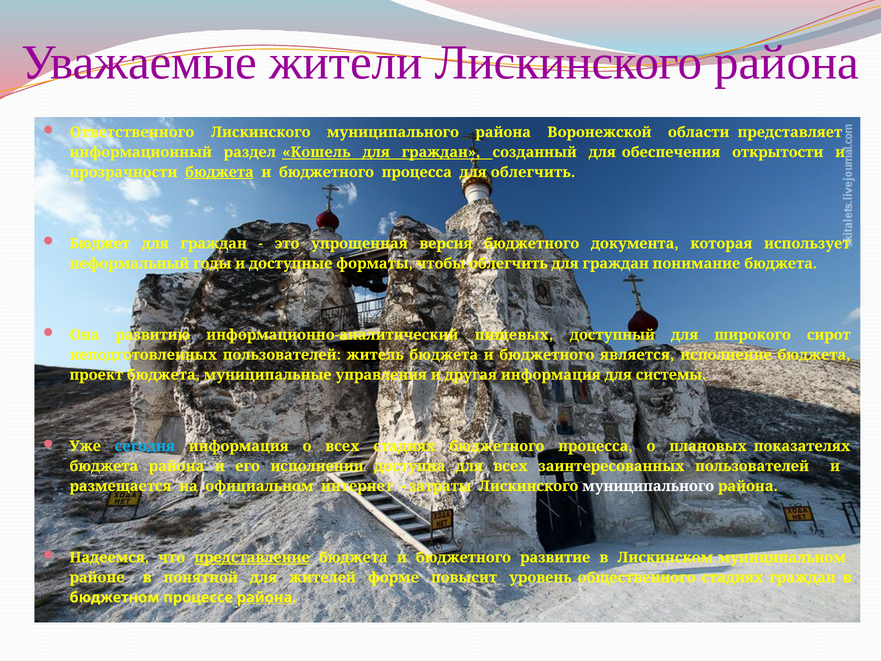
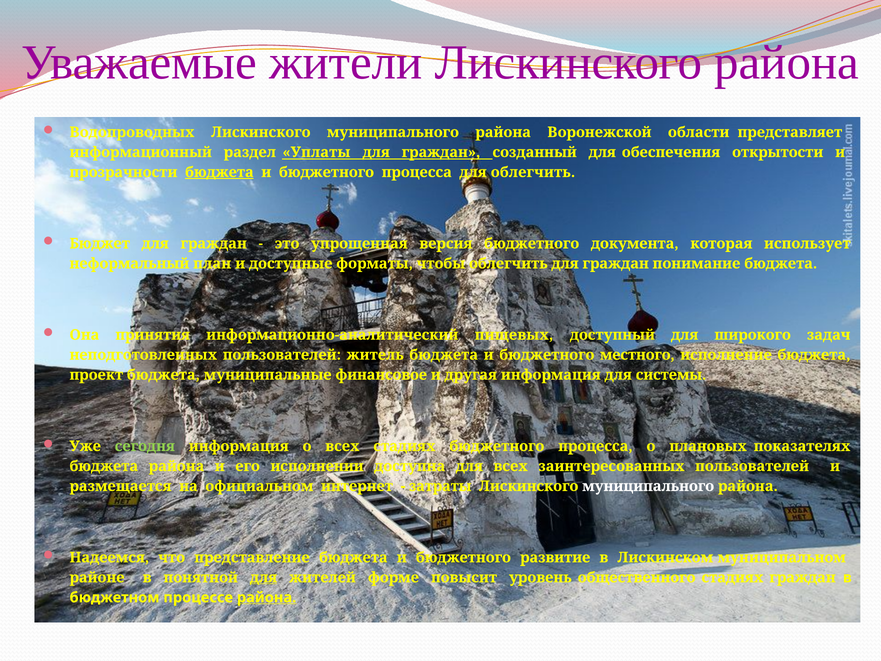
Ответственного: Ответственного -> Водопроводных
Кошель: Кошель -> Уплаты
годы: годы -> план
развитию: развитию -> принятия
сирот: сирот -> задач
является: является -> местного
управления: управления -> финансовое
сегодня colour: light blue -> light green
представление underline: present -> none
для at (264, 577) underline: none -> present
